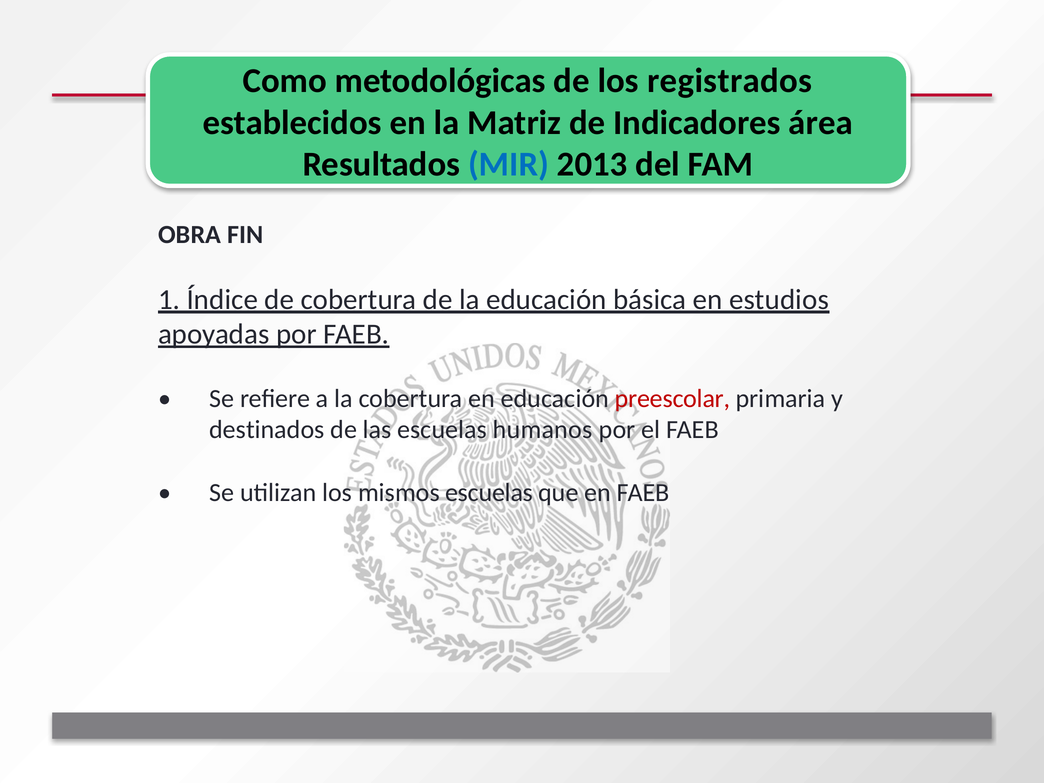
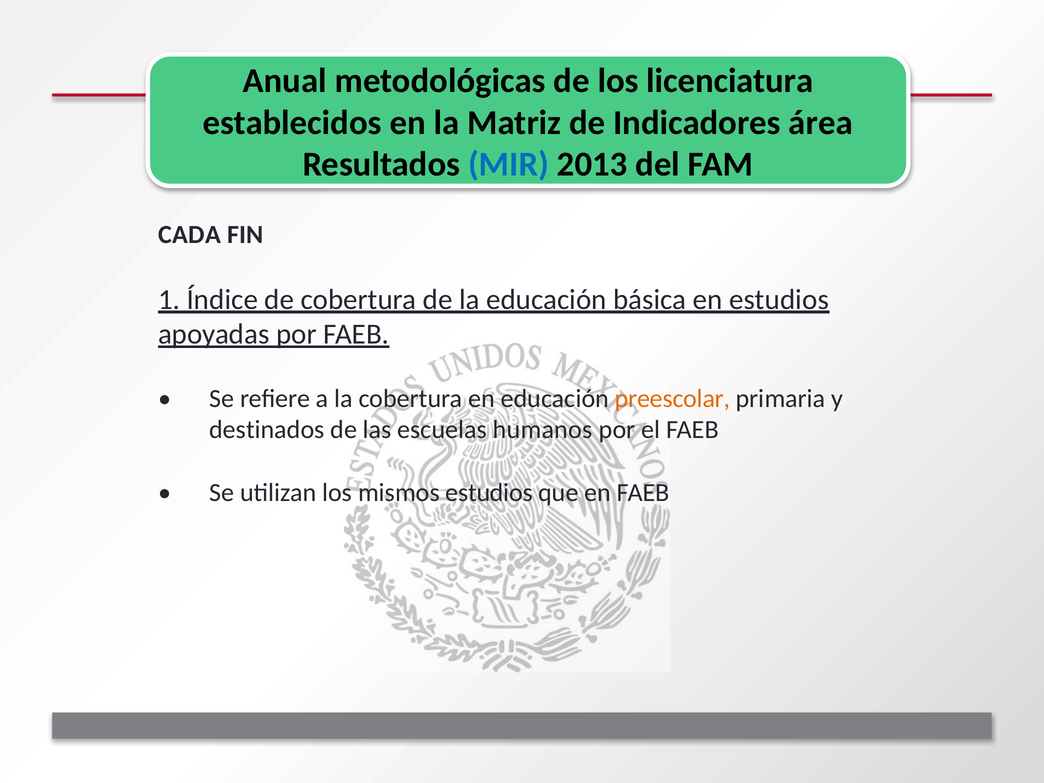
Como: Como -> Anual
registrados: registrados -> licenciatura
OBRA: OBRA -> CADA
preescolar colour: red -> orange
mismos escuelas: escuelas -> estudios
